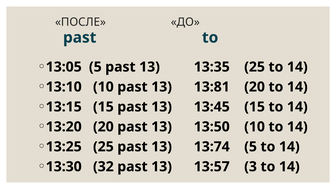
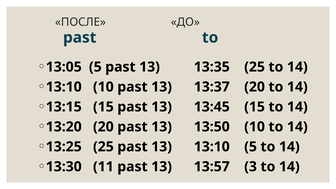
13:81: 13:81 -> 13:37
13 13:74: 13:74 -> 13:10
32: 32 -> 11
